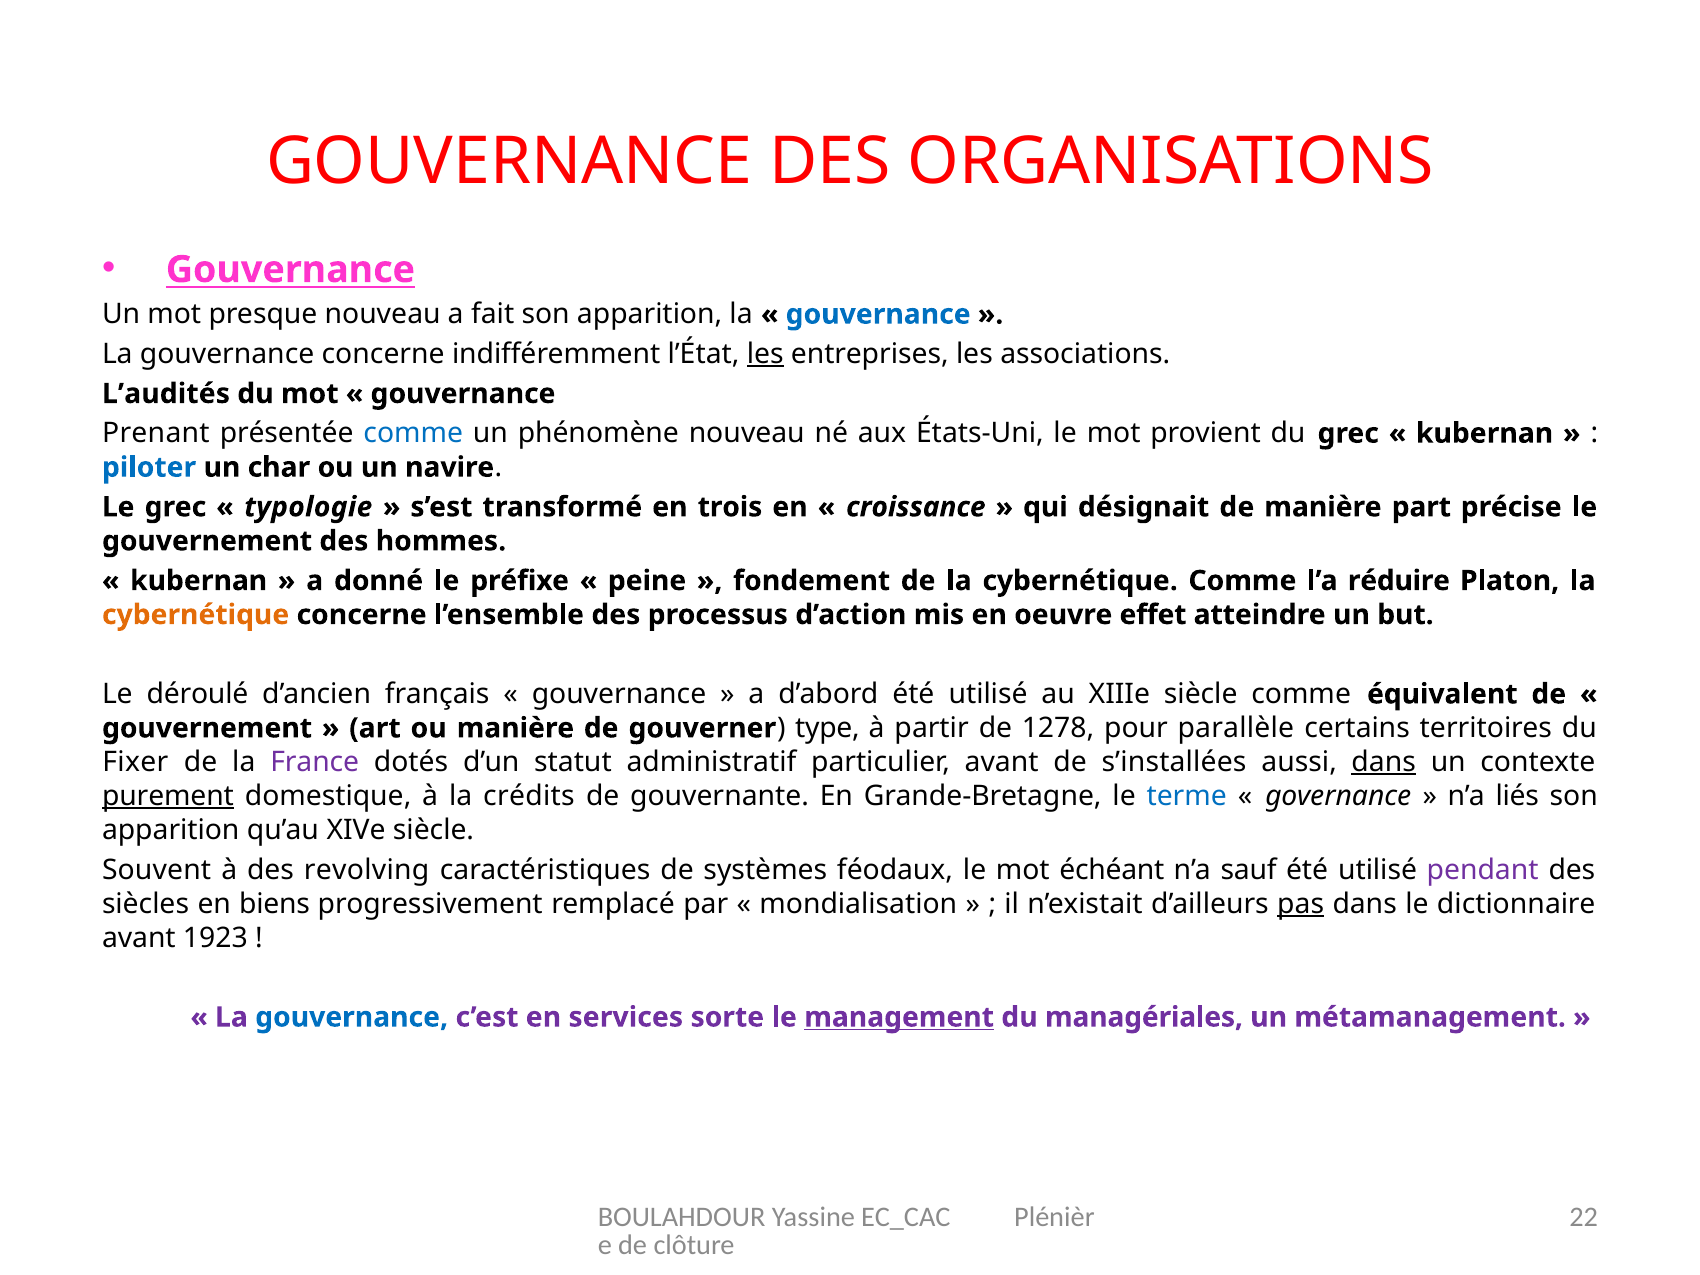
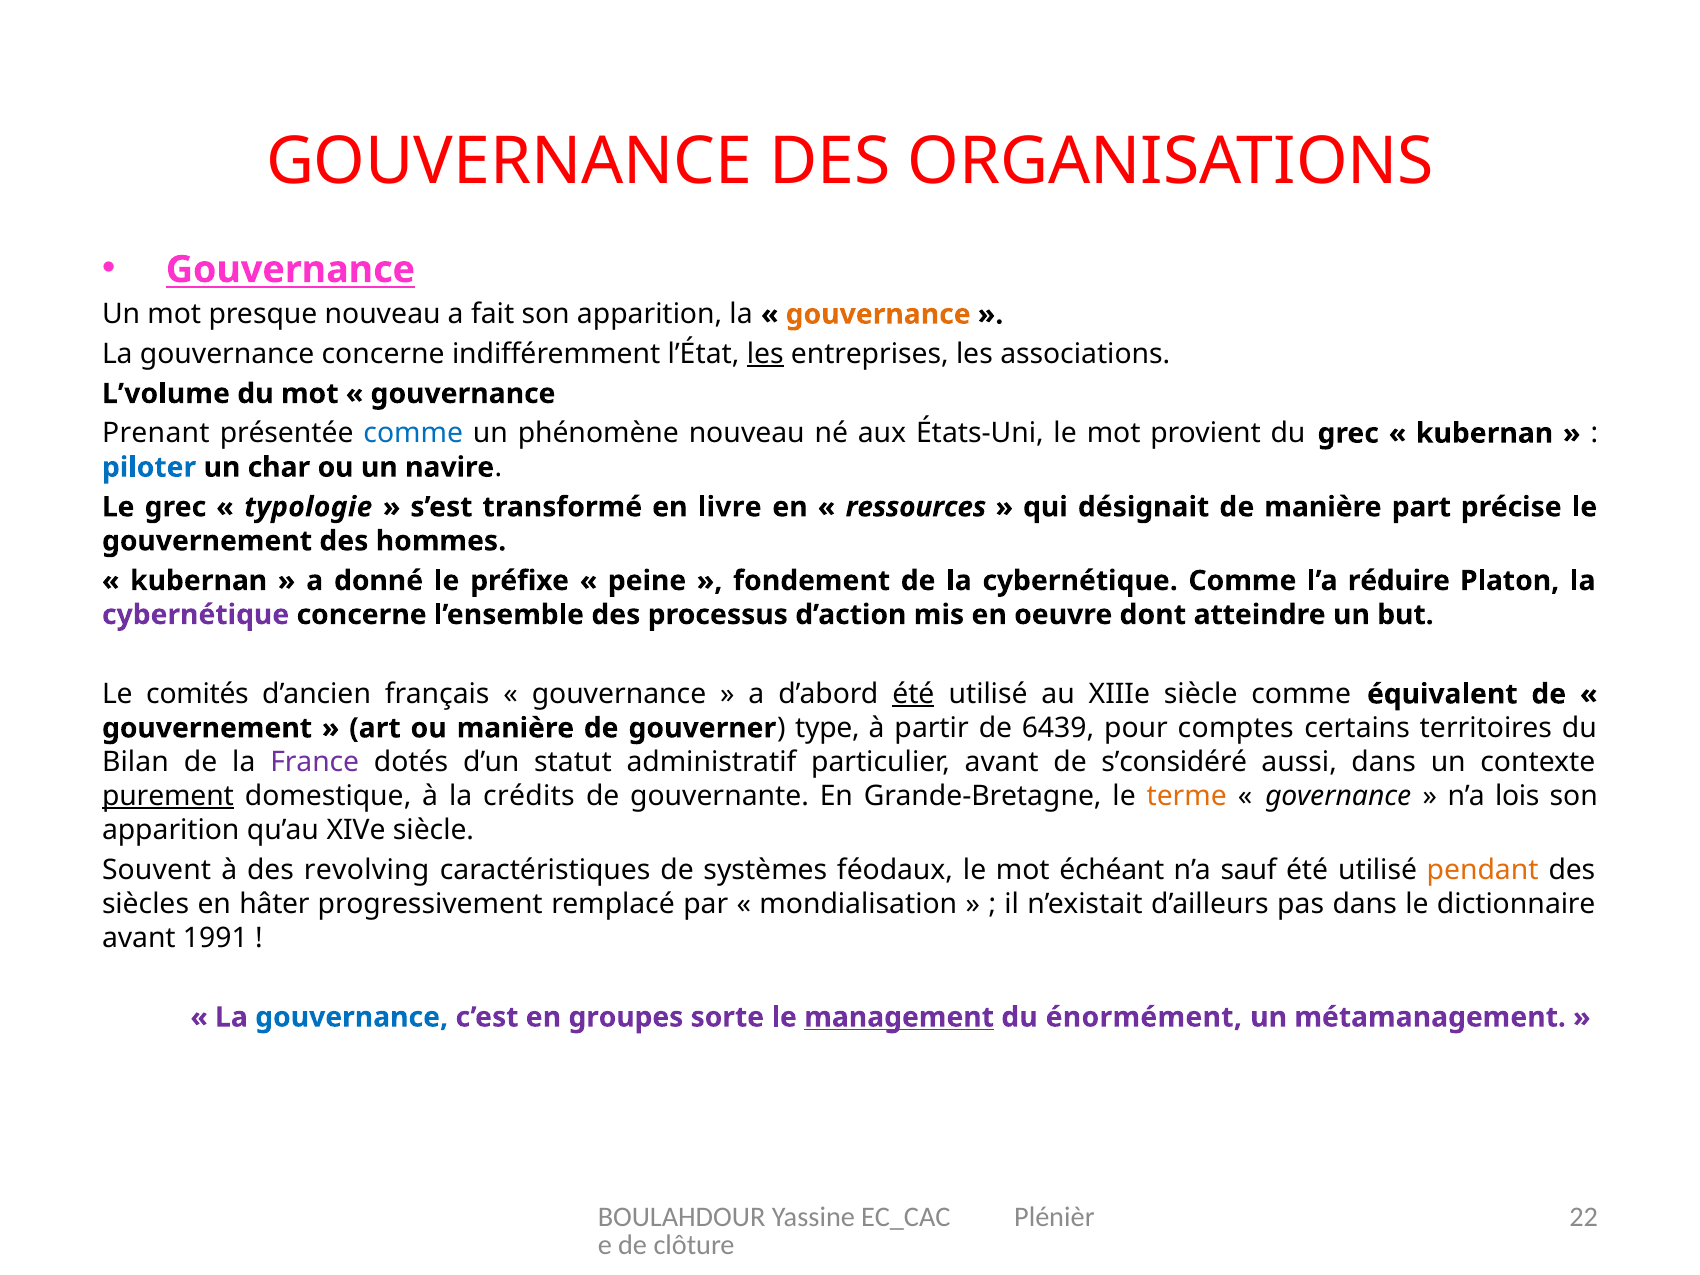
gouvernance at (878, 314) colour: blue -> orange
L’audités: L’audités -> L’volume
trois: trois -> livre
croissance: croissance -> ressources
cybernétique at (196, 615) colour: orange -> purple
effet: effet -> dont
déroulé: déroulé -> comités
été at (913, 694) underline: none -> present
1278: 1278 -> 6439
parallèle: parallèle -> comptes
Fixer: Fixer -> Bilan
s’installées: s’installées -> s’considéré
dans at (1384, 762) underline: present -> none
terme colour: blue -> orange
liés: liés -> lois
pendant colour: purple -> orange
biens: biens -> hâter
pas underline: present -> none
1923: 1923 -> 1991
services: services -> groupes
managériales: managériales -> énormément
